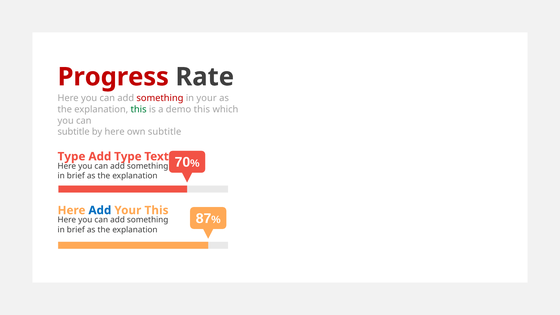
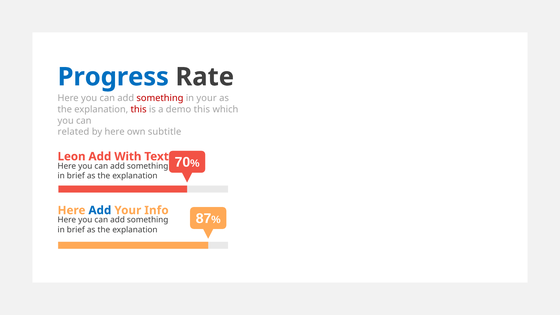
Progress colour: red -> blue
this at (139, 109) colour: green -> red
subtitle at (74, 132): subtitle -> related
Type at (71, 156): Type -> Leon
Add Type: Type -> With
Your This: This -> Info
